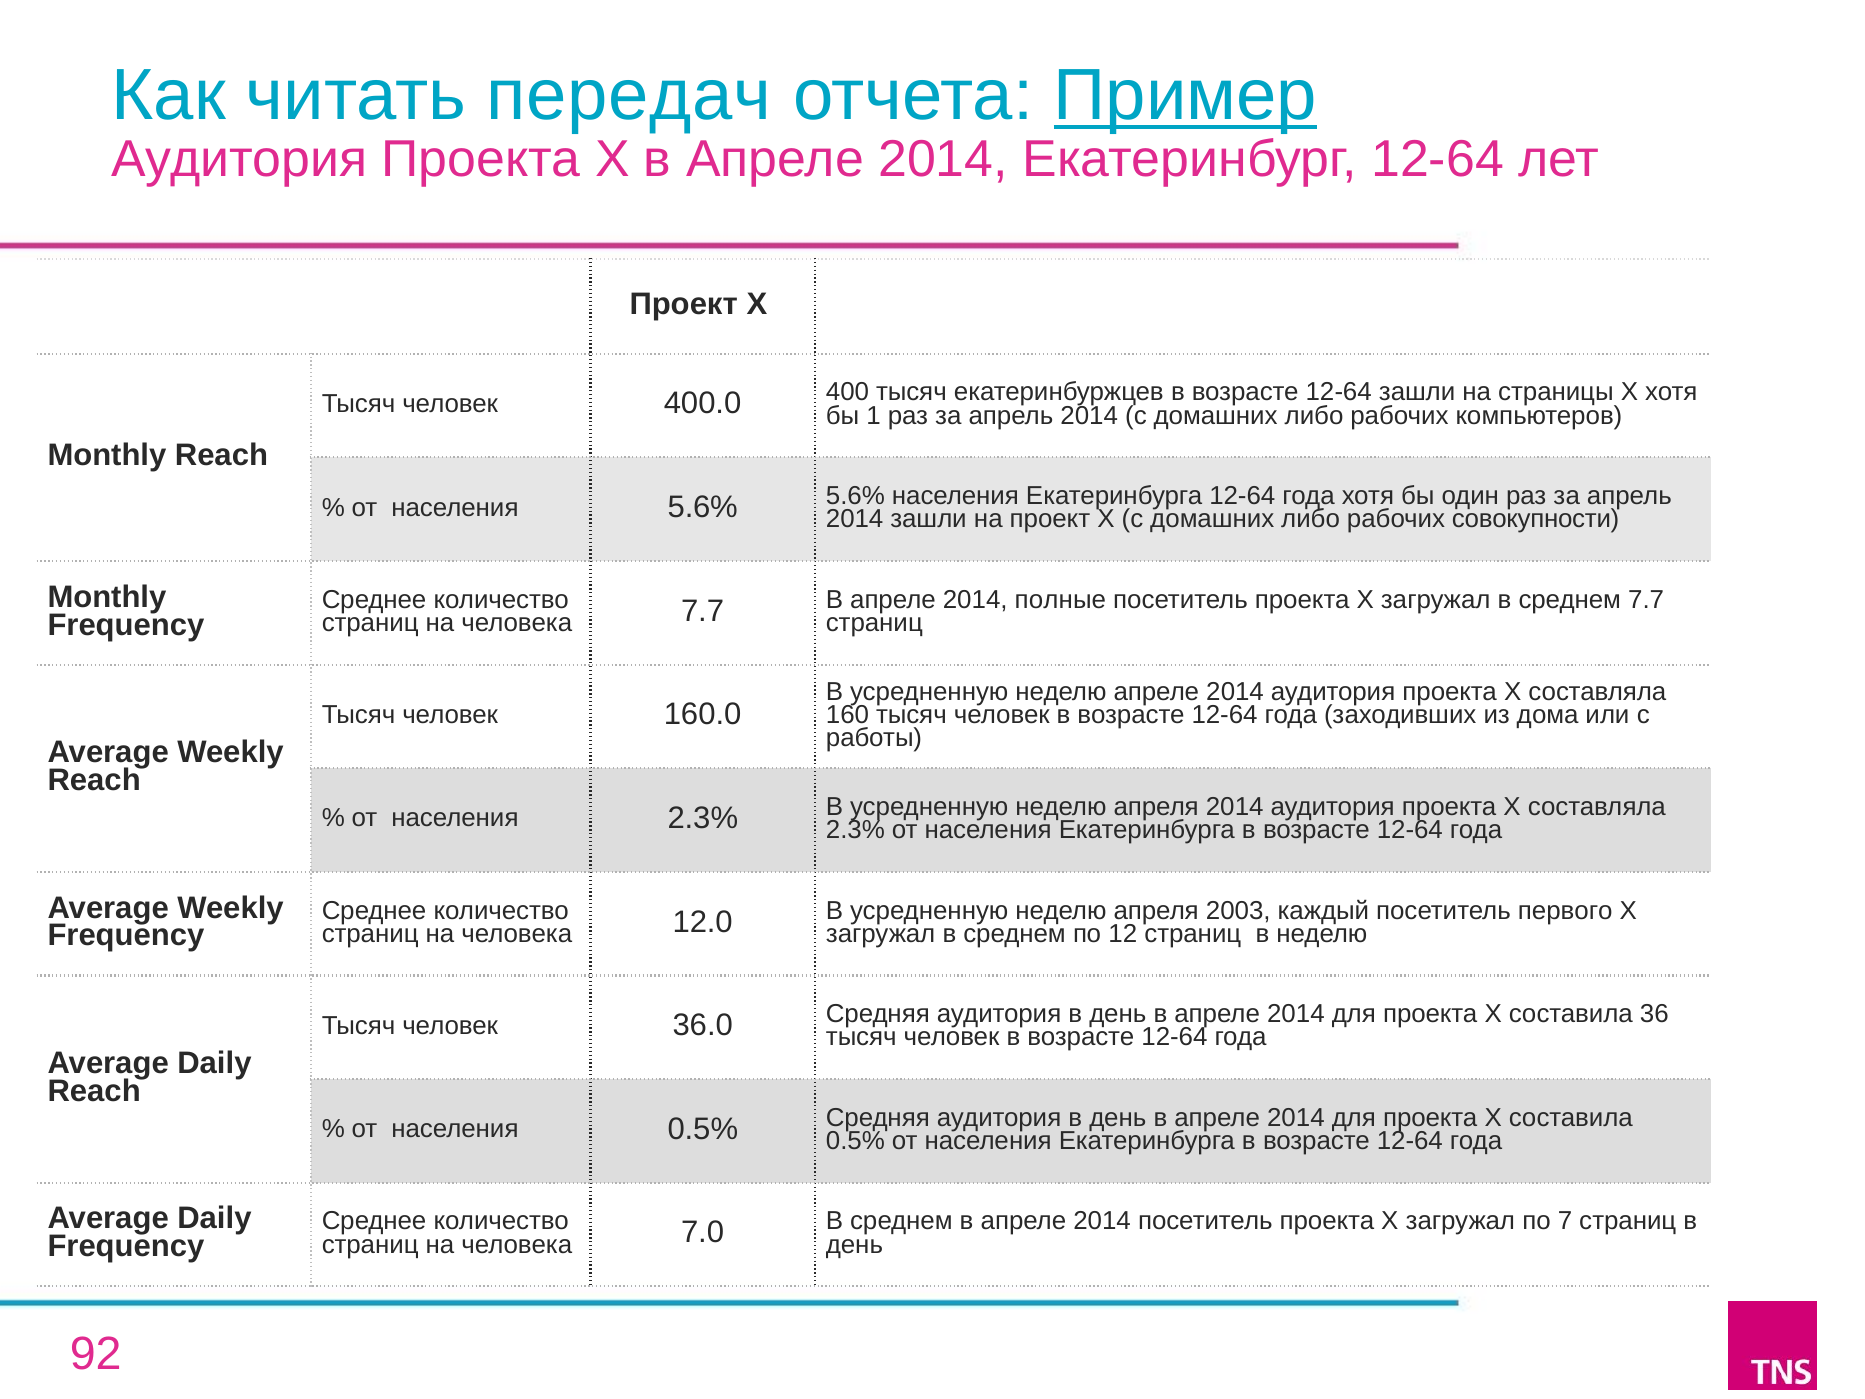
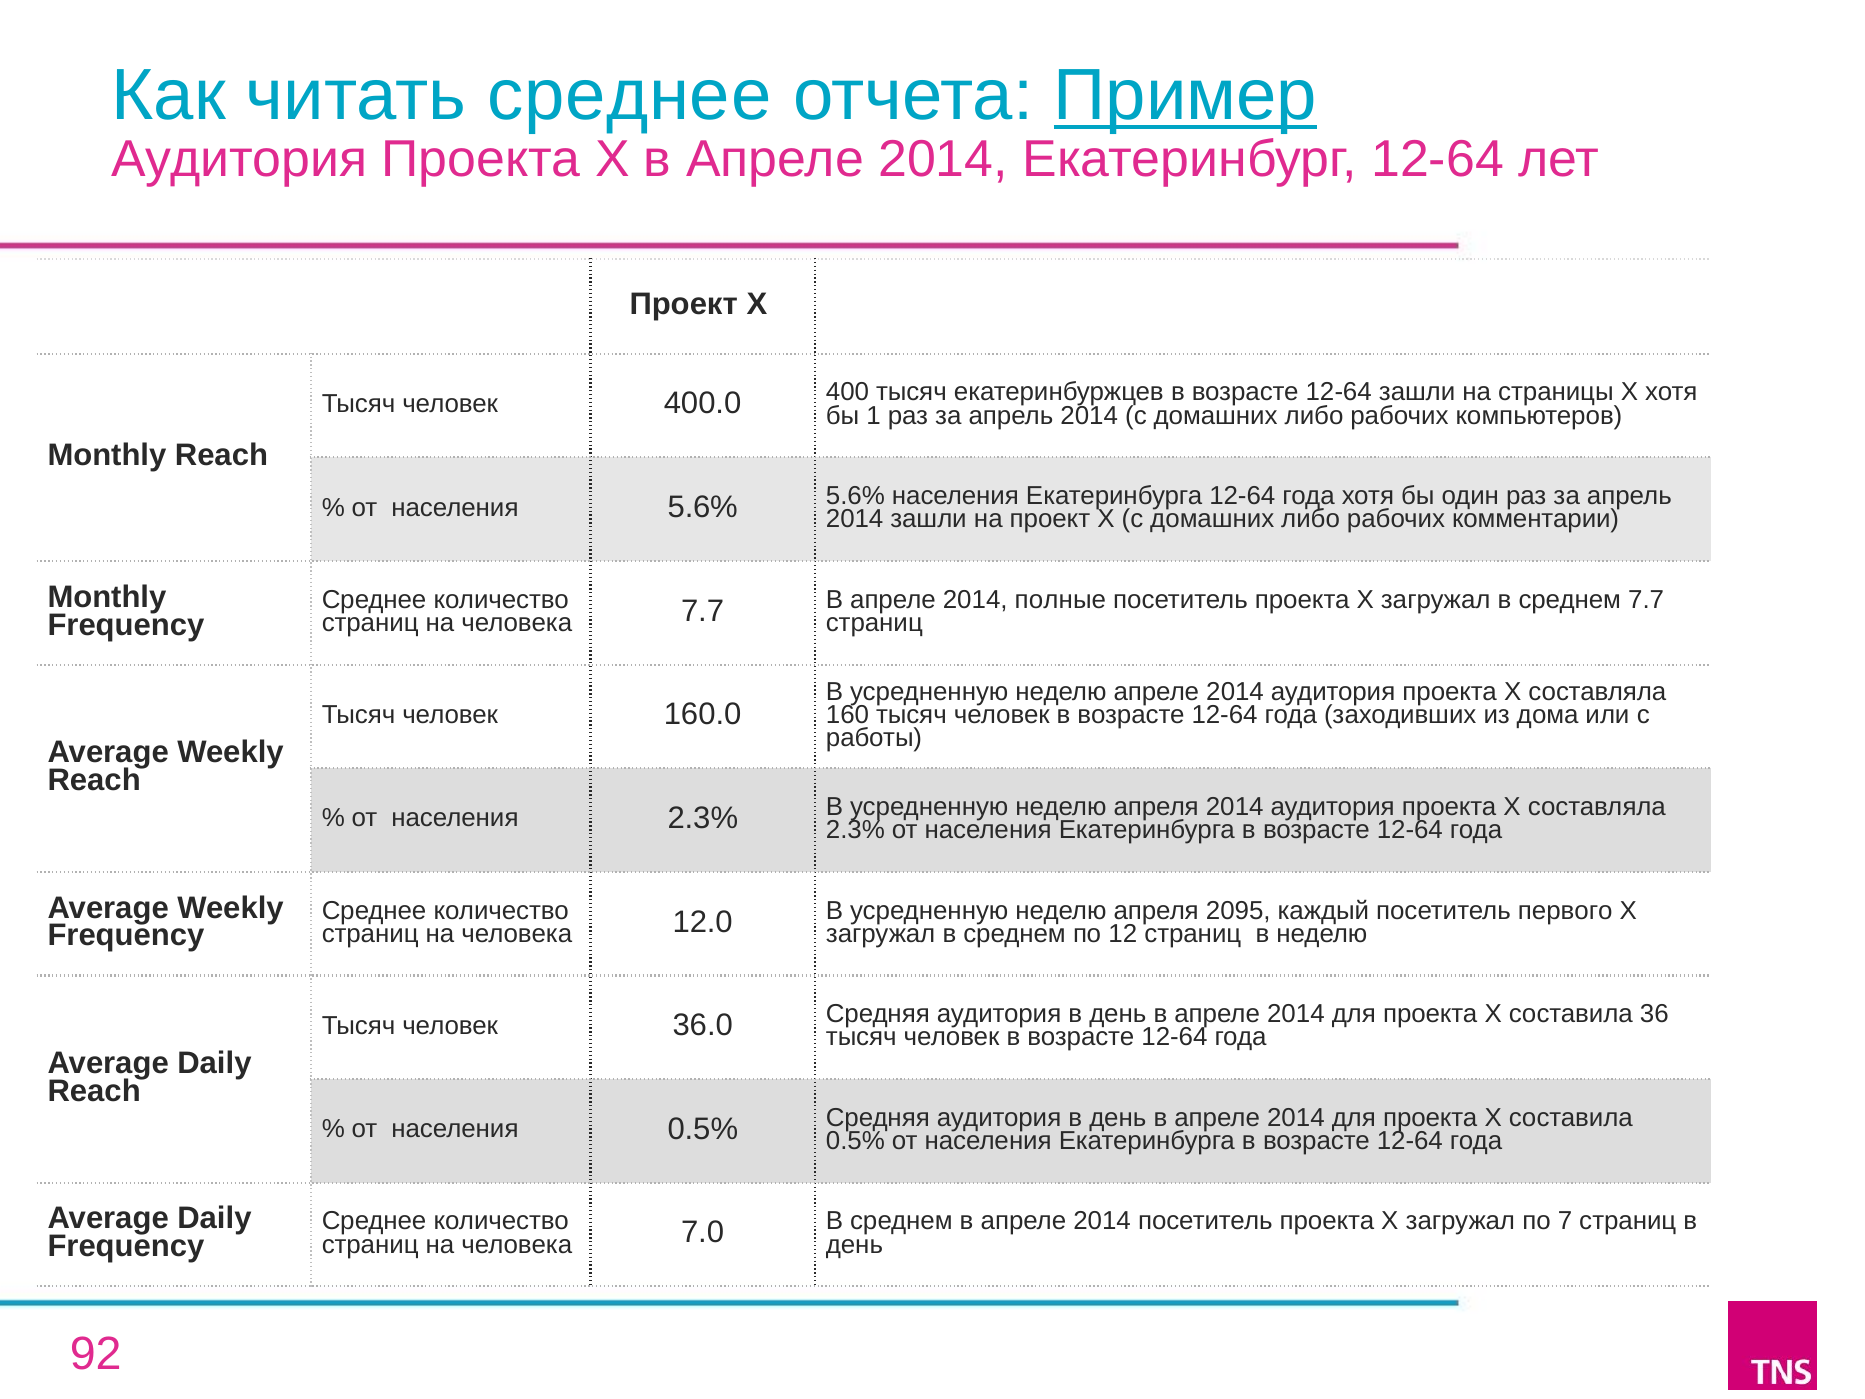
читать передач: передач -> среднее
совокупности: совокупности -> комментарии
2003: 2003 -> 2095
